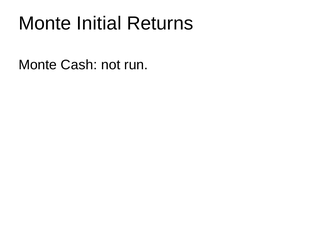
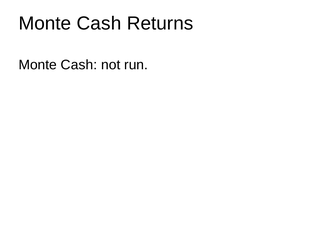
Initial at (99, 24): Initial -> Cash
